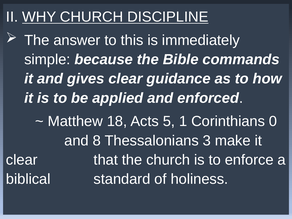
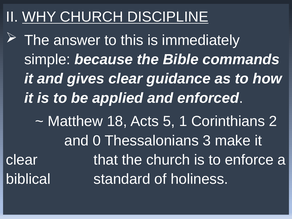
0: 0 -> 2
8: 8 -> 0
